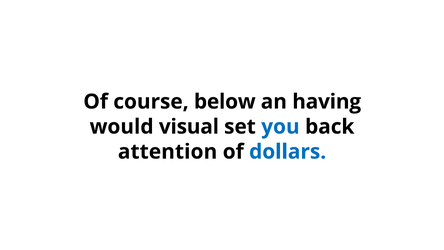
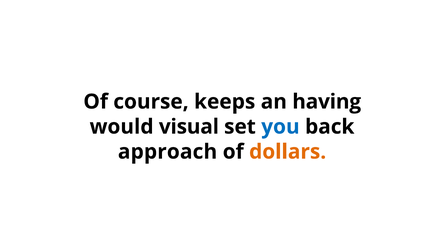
below: below -> keeps
attention: attention -> approach
dollars colour: blue -> orange
